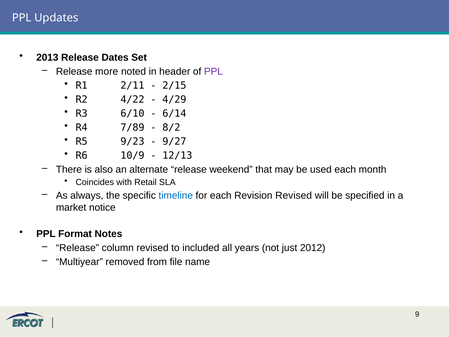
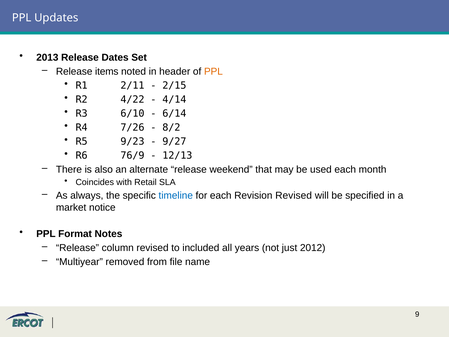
more: more -> items
PPL at (213, 72) colour: purple -> orange
4/29: 4/29 -> 4/14
7/89: 7/89 -> 7/26
10/9: 10/9 -> 76/9
